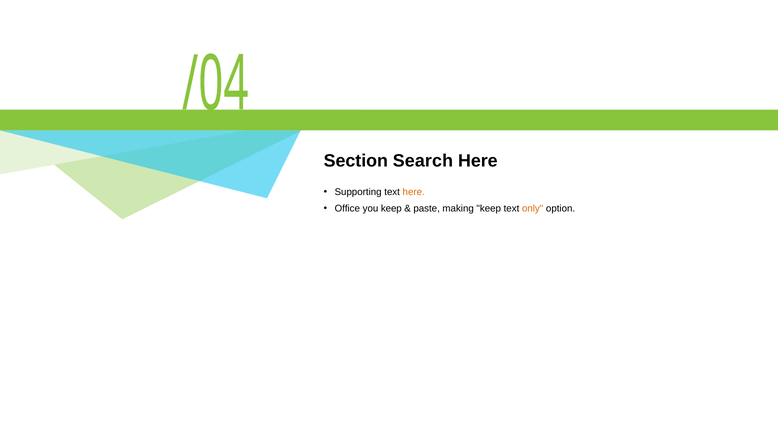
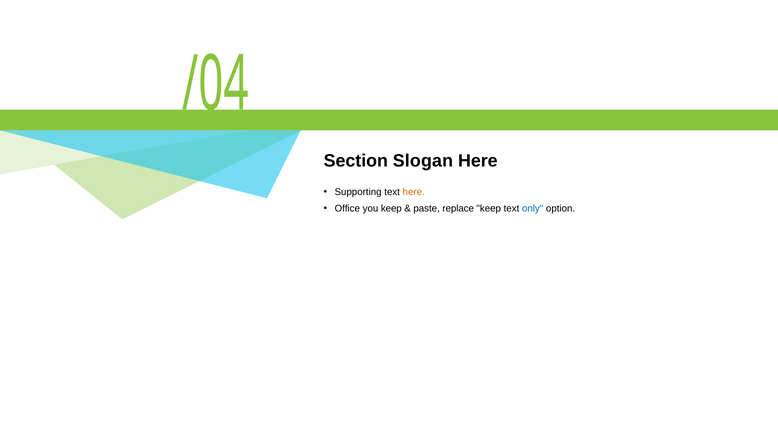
Search: Search -> Slogan
making: making -> replace
only colour: orange -> blue
